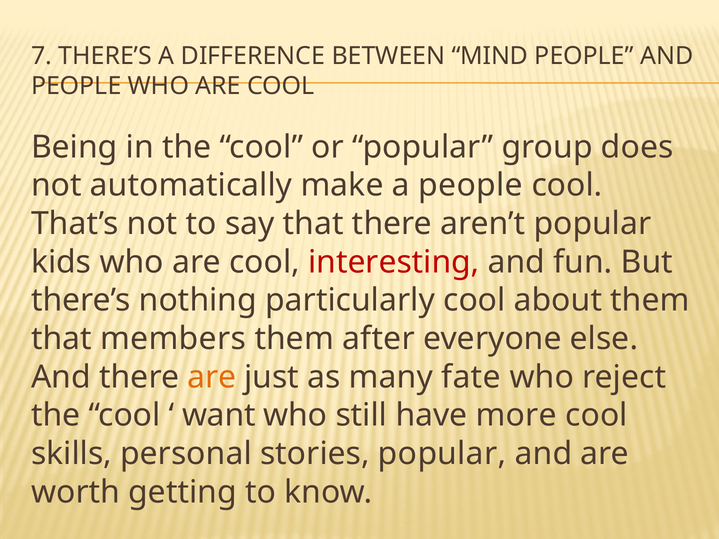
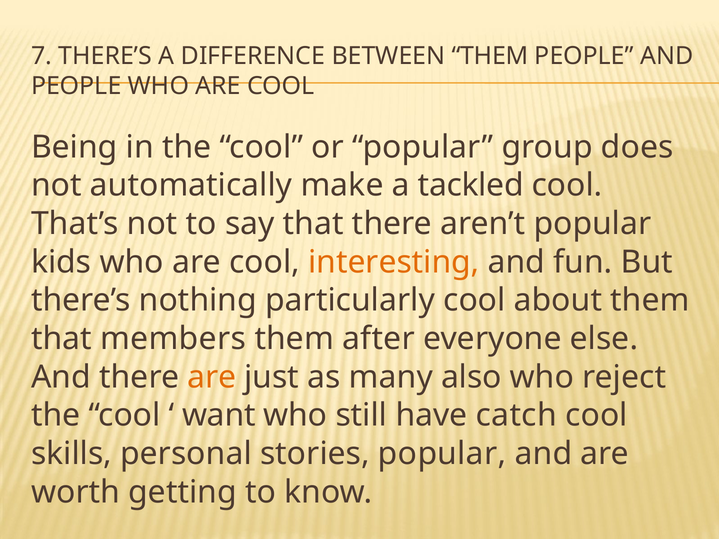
BETWEEN MIND: MIND -> THEM
a people: people -> tackled
interesting colour: red -> orange
fate: fate -> also
more: more -> catch
